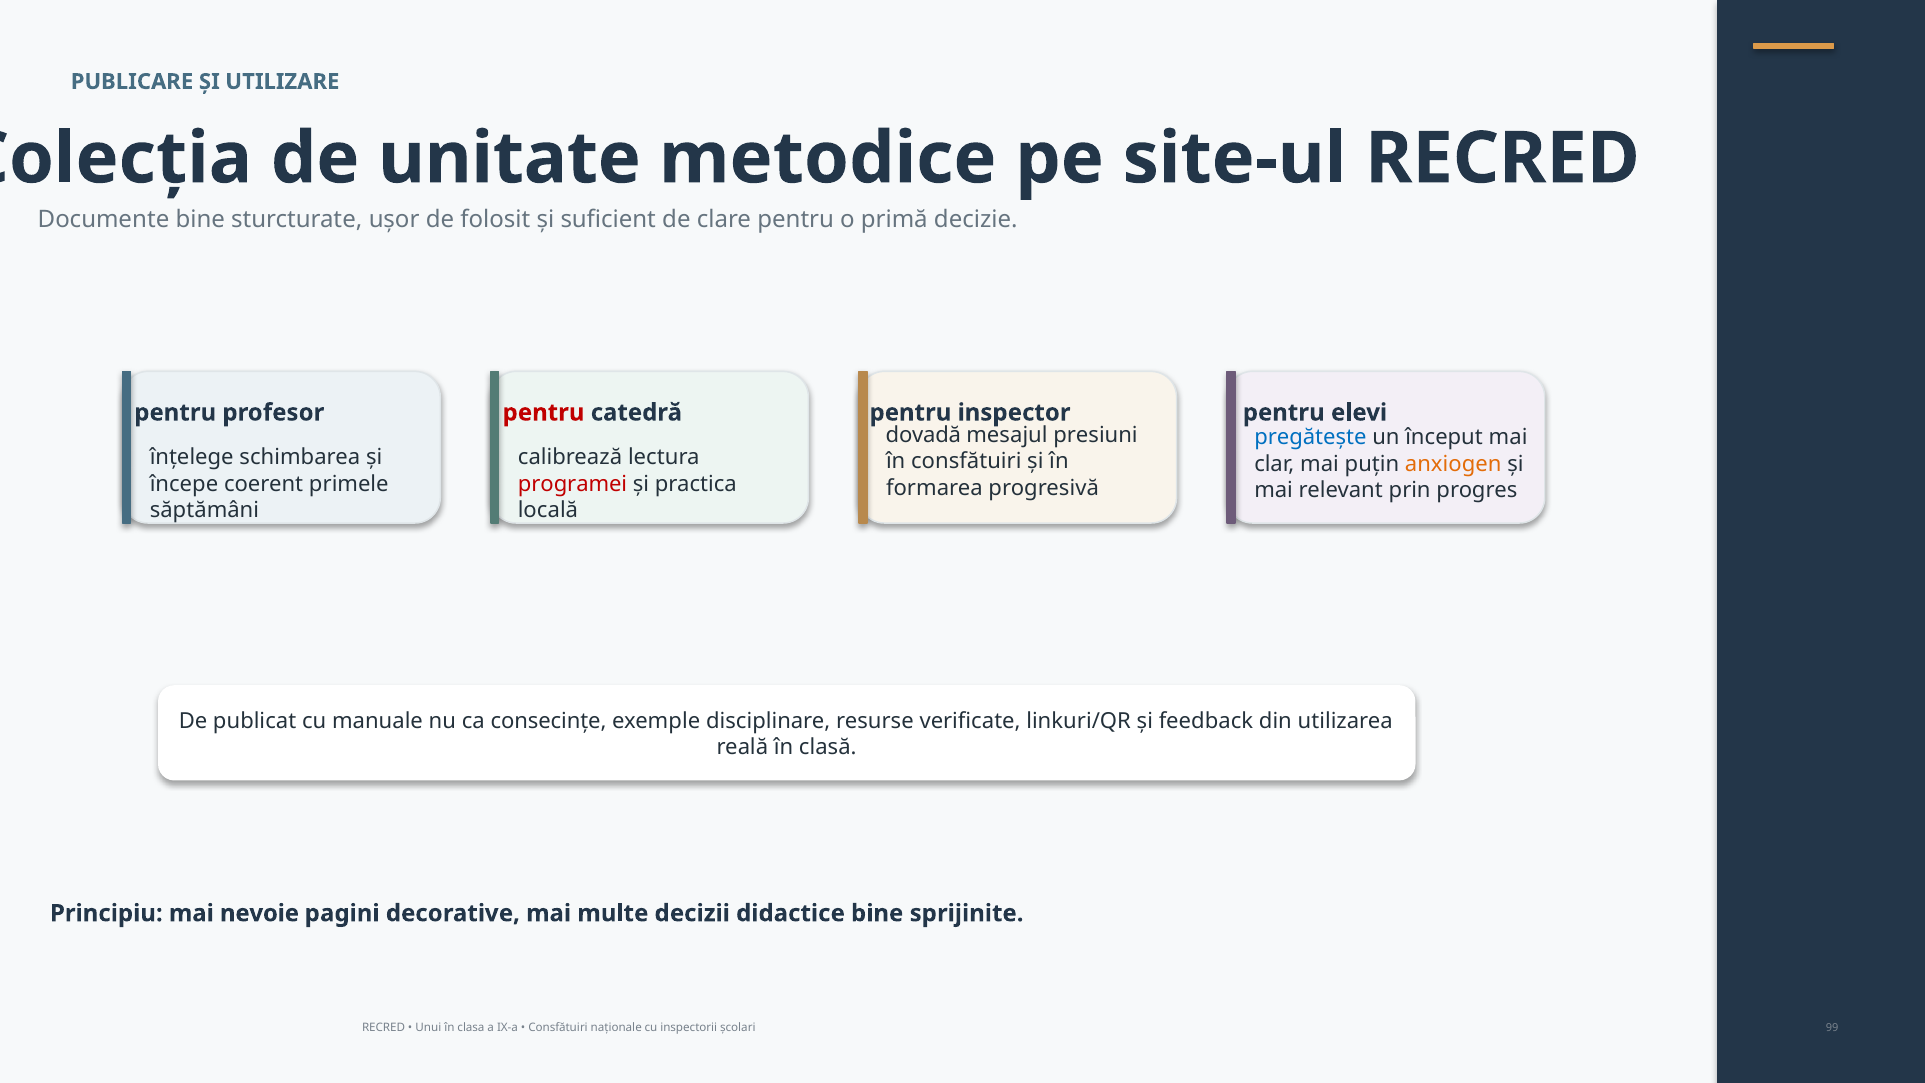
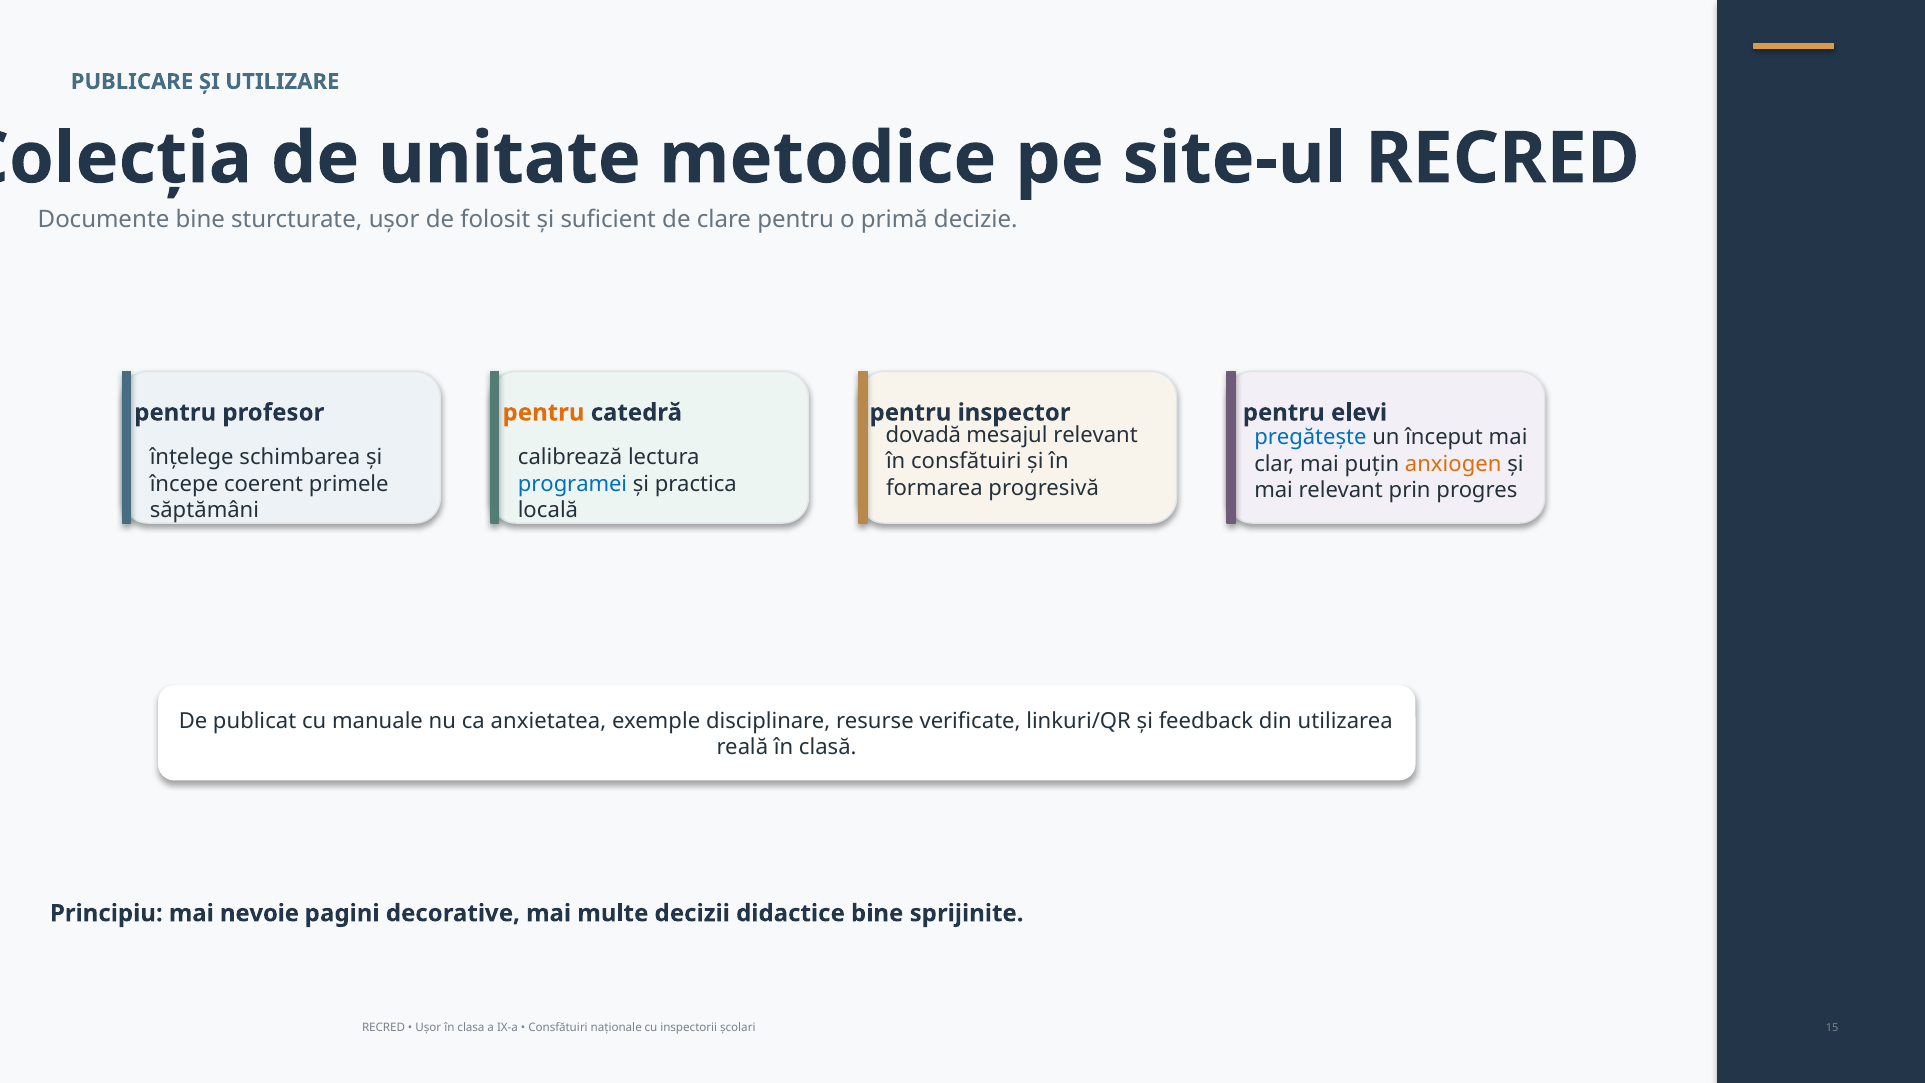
pentru at (544, 413) colour: red -> orange
mesajul presiuni: presiuni -> relevant
programei colour: red -> blue
consecințe: consecințe -> anxietatea
Unui at (428, 1028): Unui -> Ușor
99: 99 -> 15
